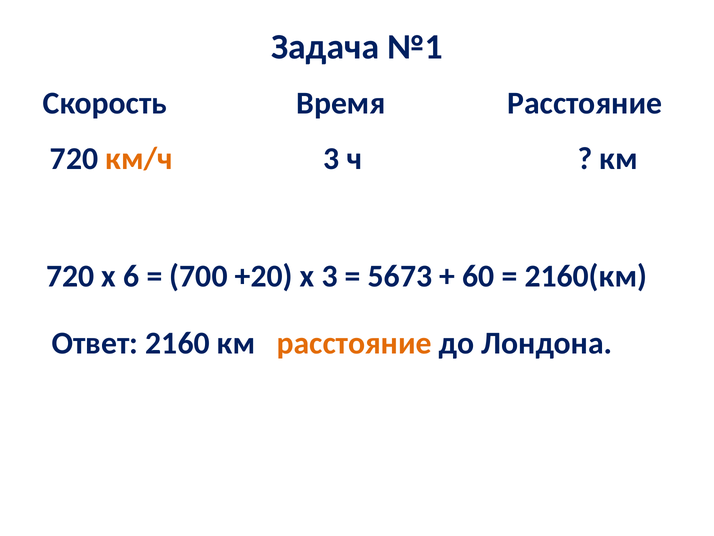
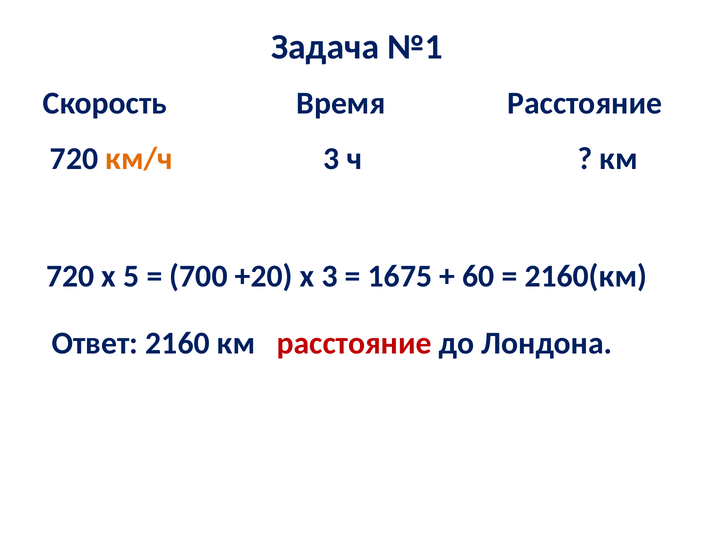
6: 6 -> 5
5673: 5673 -> 1675
расстояние at (354, 343) colour: orange -> red
